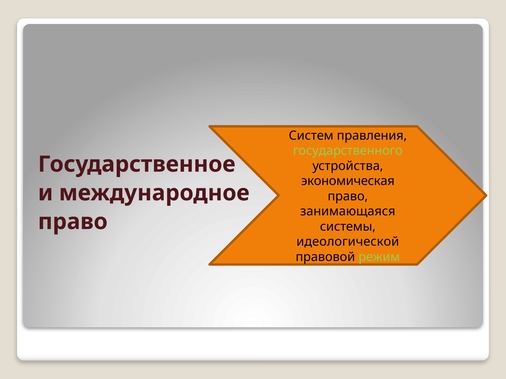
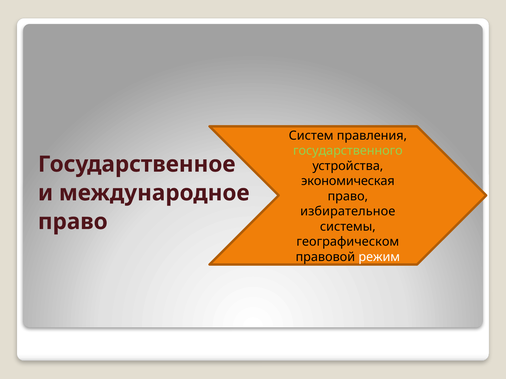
занимающаяся: занимающаяся -> избирательное
идеологической: идеологической -> географическом
режим colour: light green -> white
